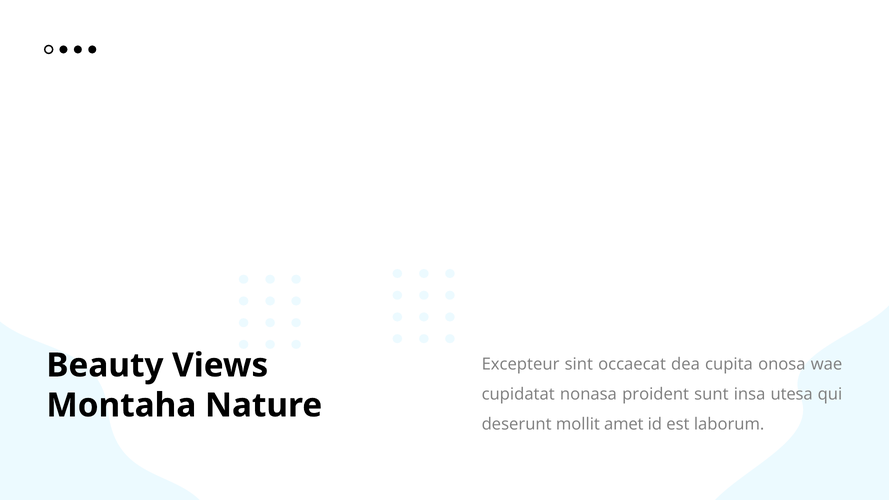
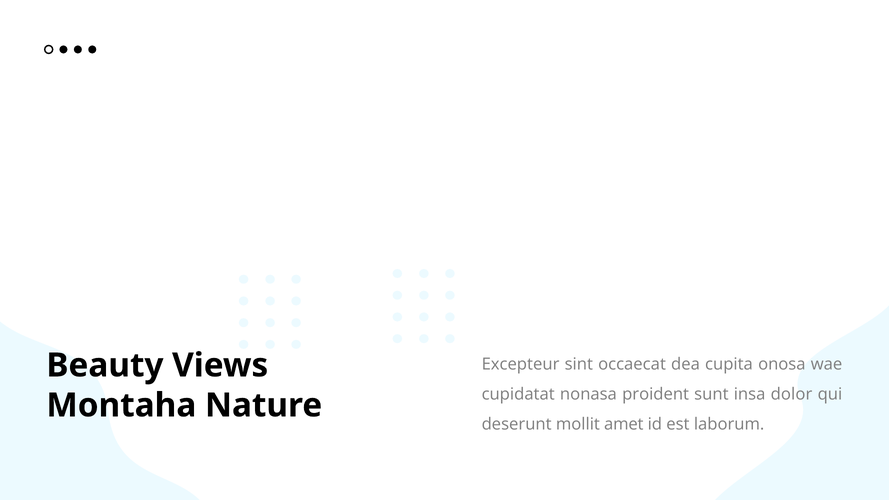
utesa: utesa -> dolor
